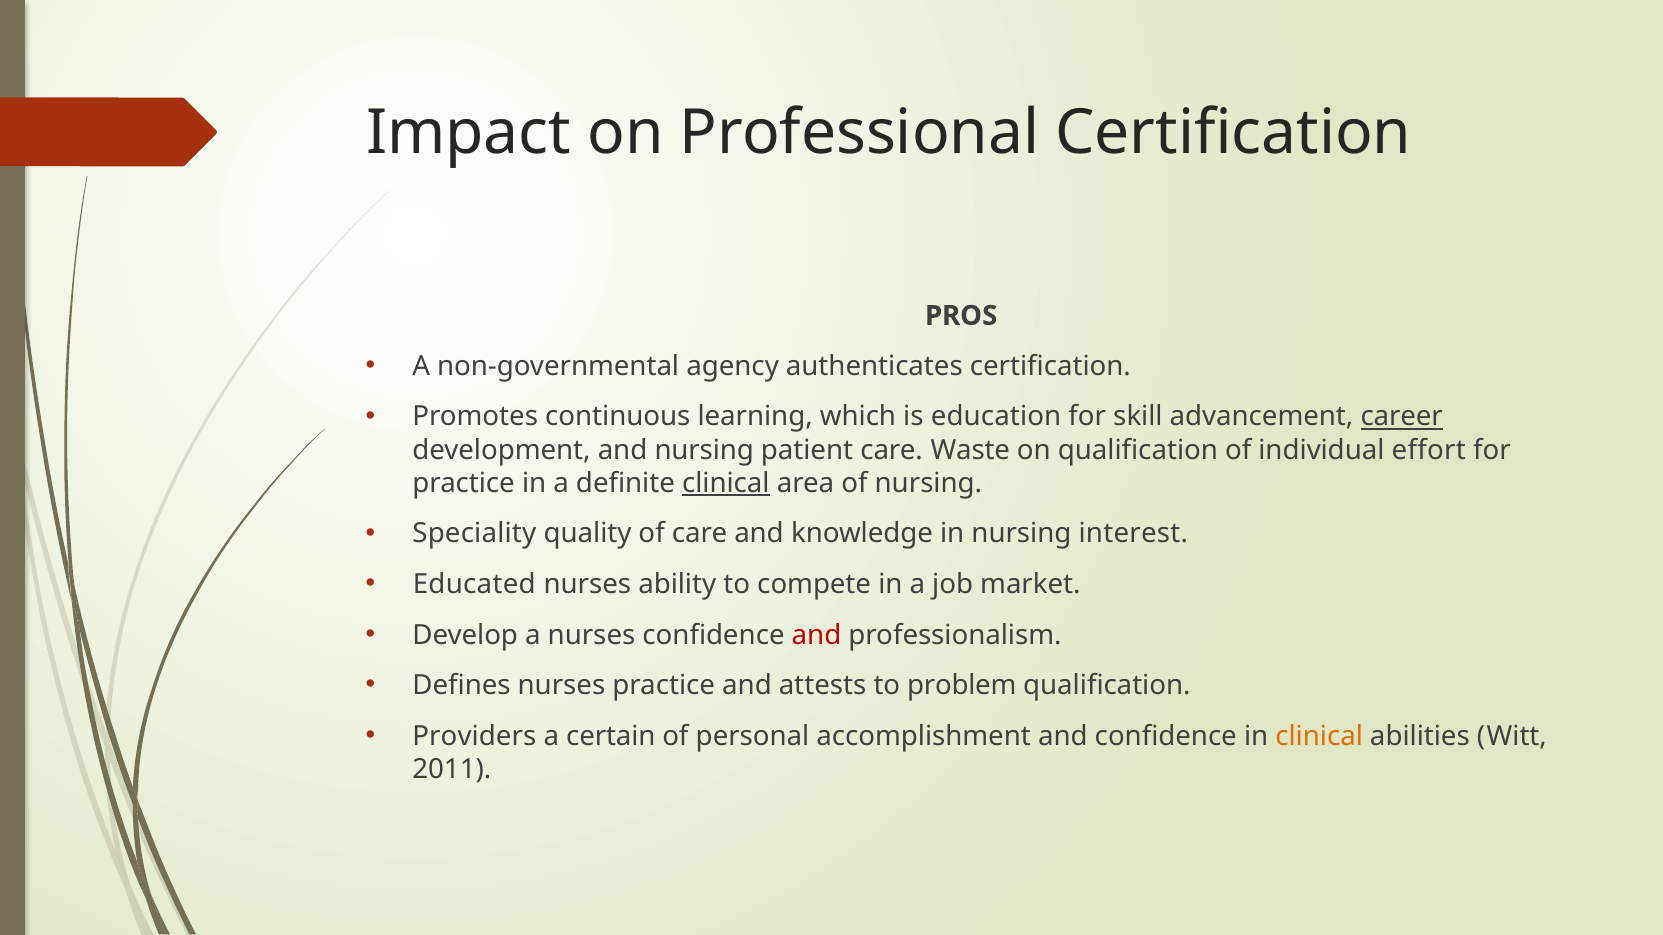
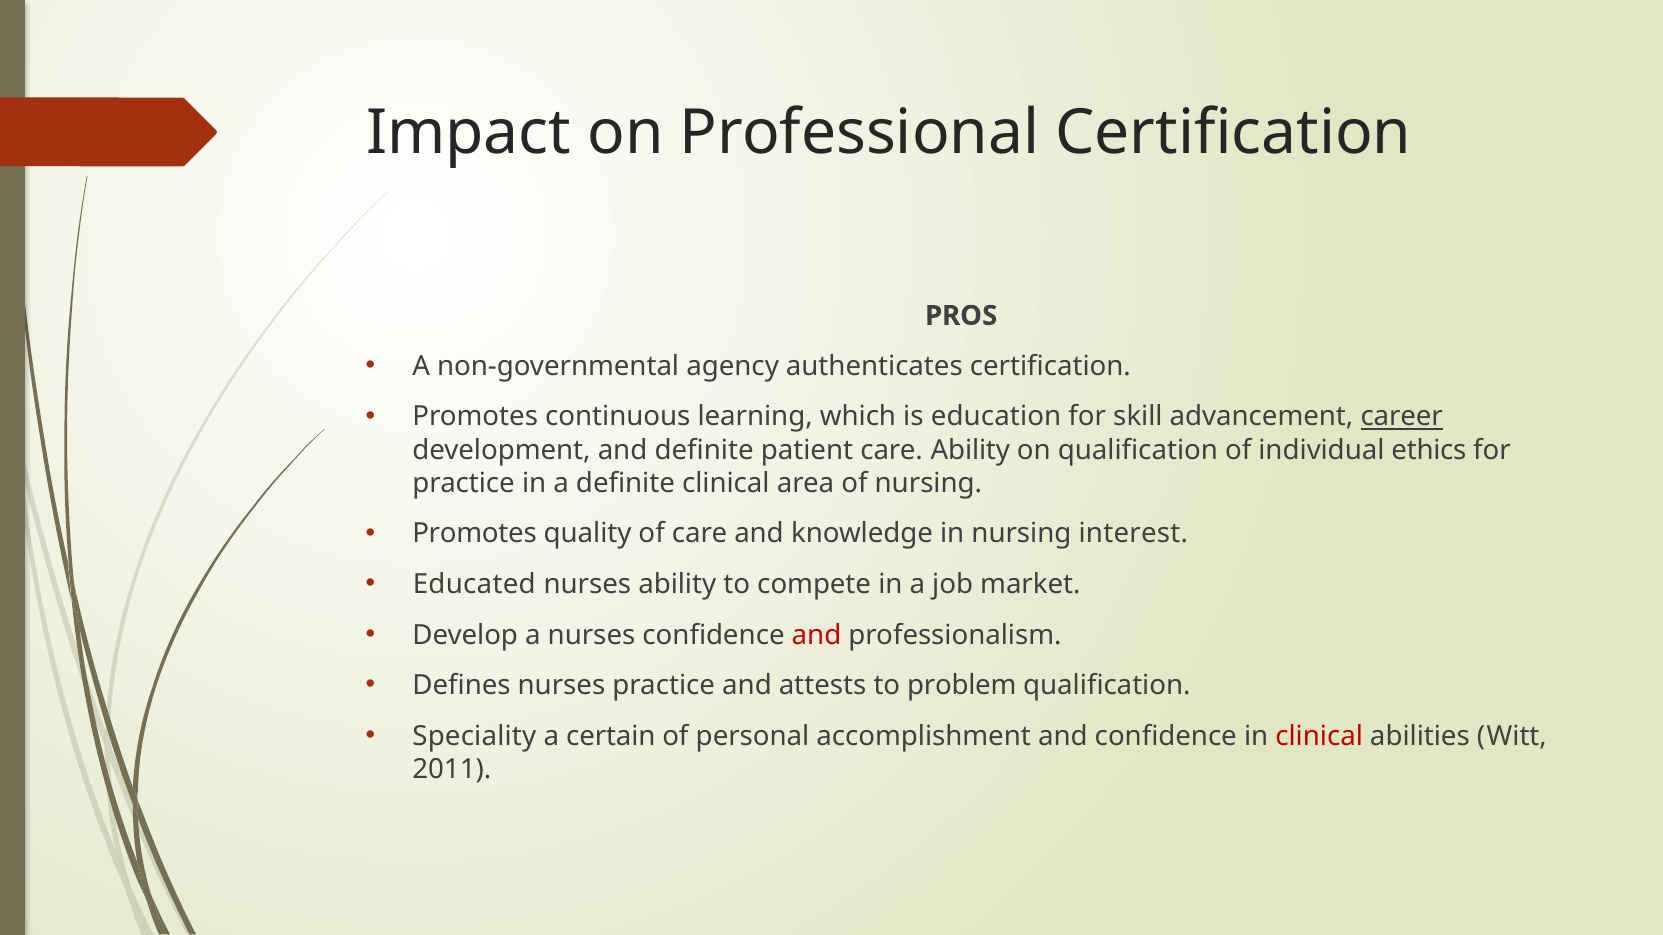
and nursing: nursing -> definite
care Waste: Waste -> Ability
effort: effort -> ethics
clinical at (726, 483) underline: present -> none
Speciality at (474, 534): Speciality -> Promotes
Providers: Providers -> Speciality
clinical at (1319, 736) colour: orange -> red
